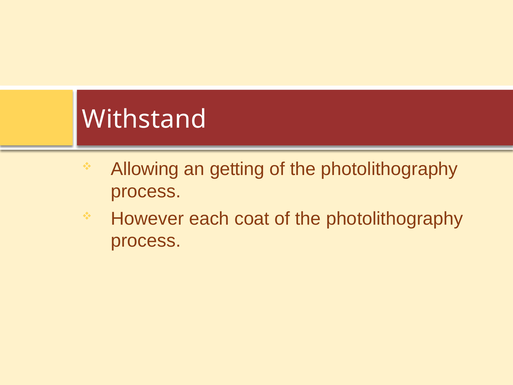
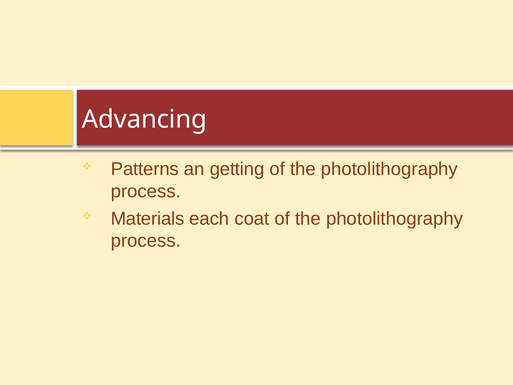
Withstand: Withstand -> Advancing
Allowing: Allowing -> Patterns
However: However -> Materials
